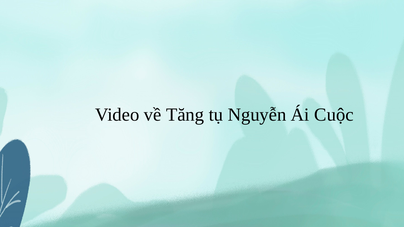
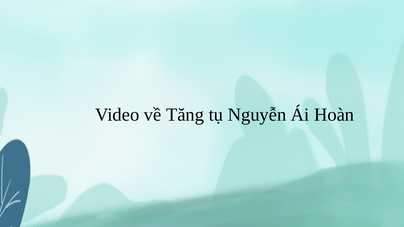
Cuộc: Cuộc -> Hoàn
